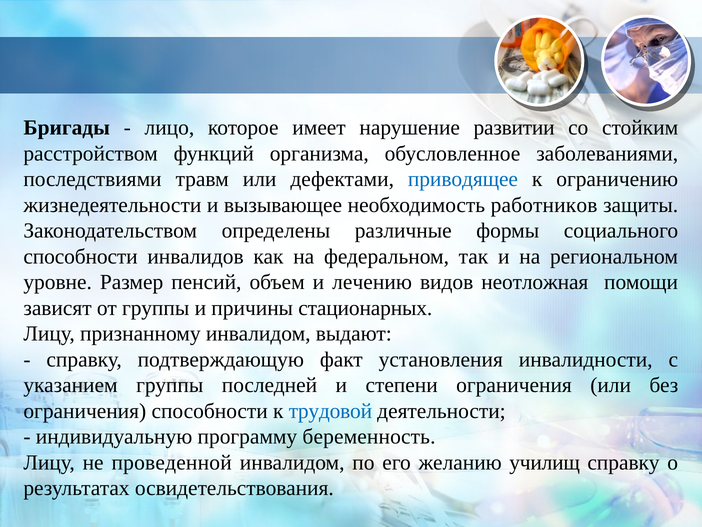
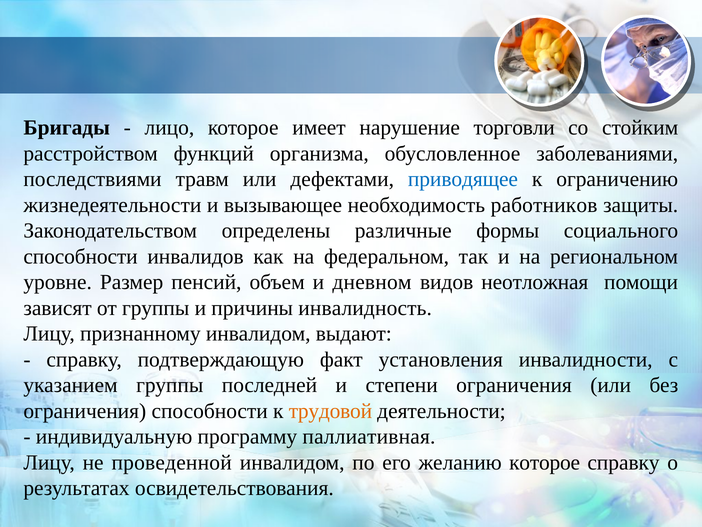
развитии: развитии -> торговли
лечению: лечению -> дневном
стационарных: стационарных -> инвалидность
трудовой colour: blue -> orange
беременность: беременность -> паллиативная
желанию училищ: училищ -> которое
